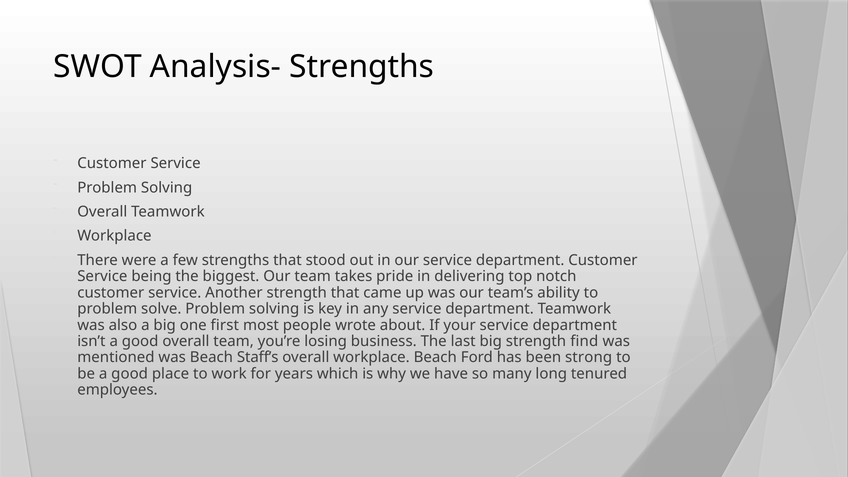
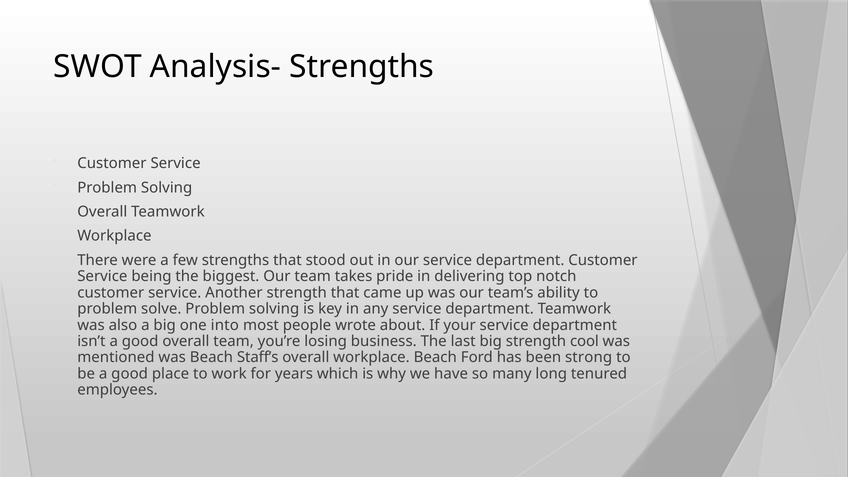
first: first -> into
find: find -> cool
